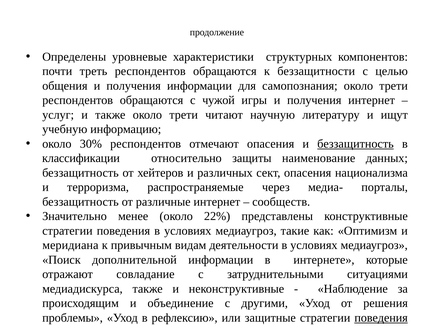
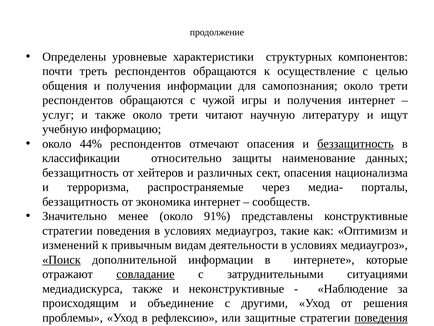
беззащитности: беззащитности -> осуществление
30%: 30% -> 44%
различные: различные -> экономика
22%: 22% -> 91%
меридиана: меридиана -> изменений
Поиск underline: none -> present
совладание underline: none -> present
